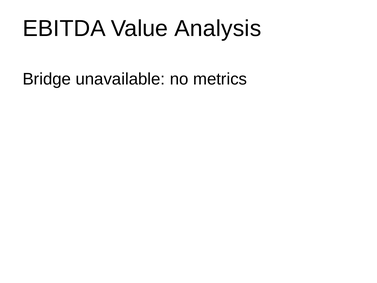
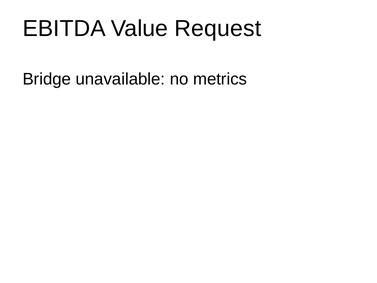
Analysis: Analysis -> Request
